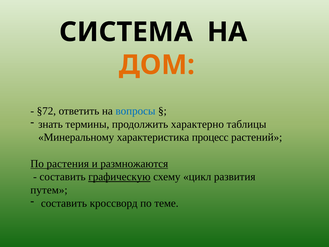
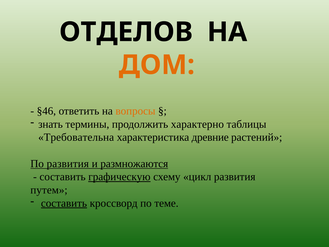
СИСТЕМА: СИСТЕМА -> ОТДЕЛОВ
§72: §72 -> §46
вопросы colour: blue -> orange
Минеральному: Минеральному -> Требовательна
процесс: процесс -> древние
По растения: растения -> развития
составить at (64, 203) underline: none -> present
